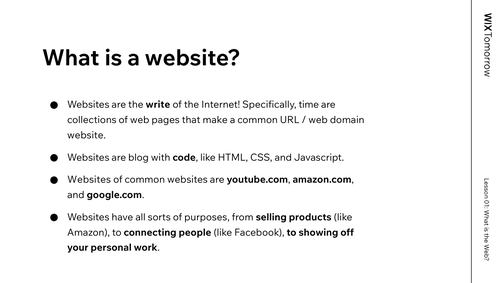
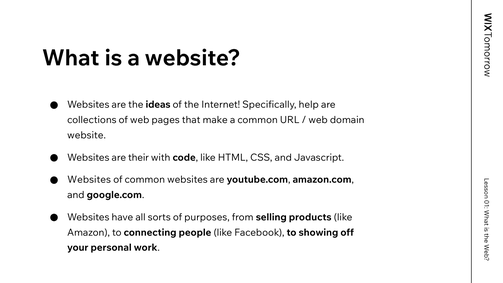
write: write -> ideas
time: time -> help
blog: blog -> their
